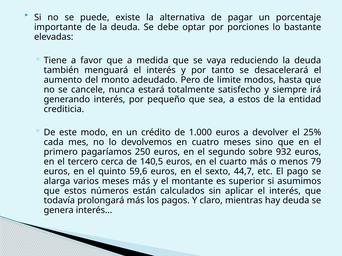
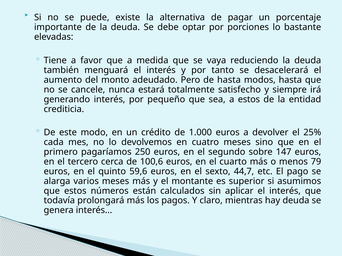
de limite: limite -> hasta
932: 932 -> 147
140,5: 140,5 -> 100,6
